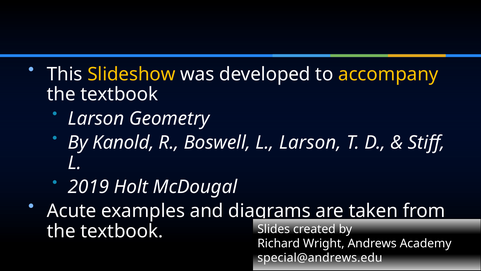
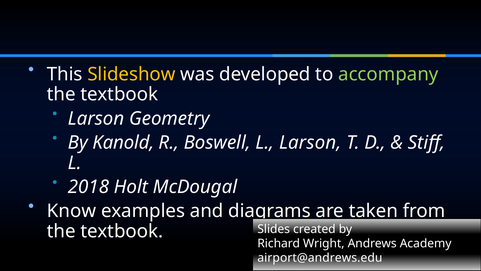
accompany colour: yellow -> light green
2019: 2019 -> 2018
Acute: Acute -> Know
special@andrews.edu: special@andrews.edu -> airport@andrews.edu
